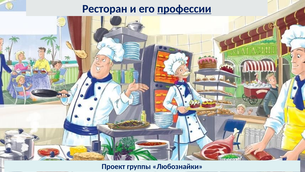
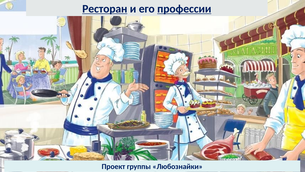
Ресторан underline: none -> present
